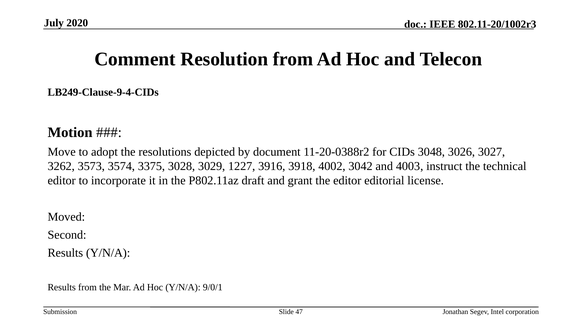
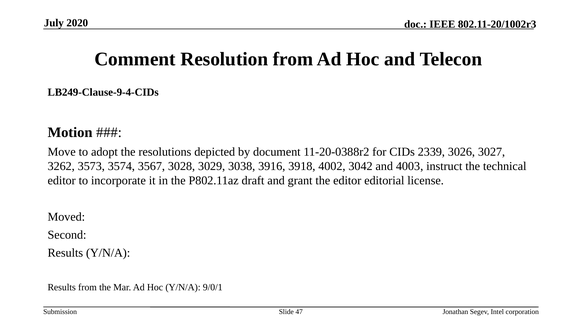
3048: 3048 -> 2339
3375: 3375 -> 3567
1227: 1227 -> 3038
